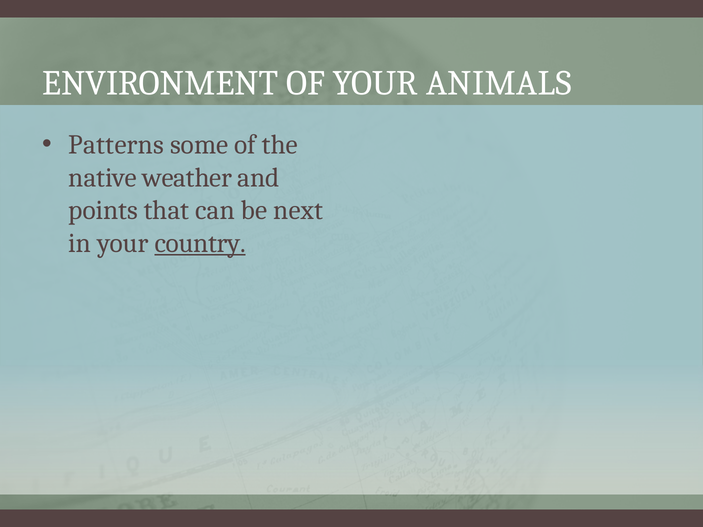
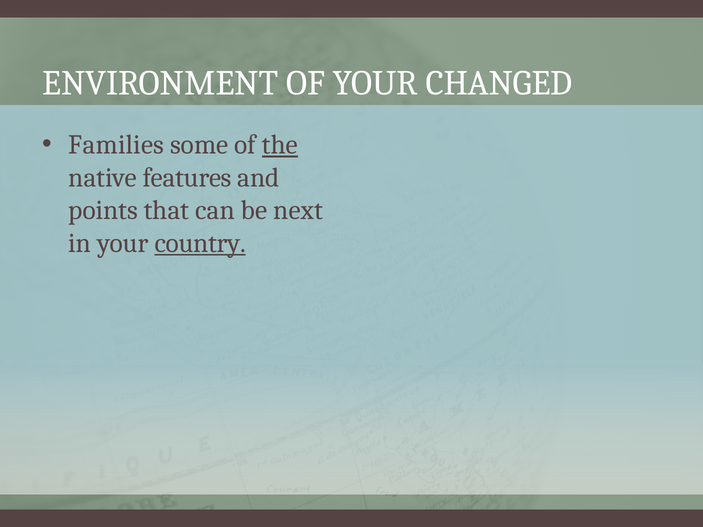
ANIMALS: ANIMALS -> CHANGED
Patterns: Patterns -> Families
the underline: none -> present
weather: weather -> features
